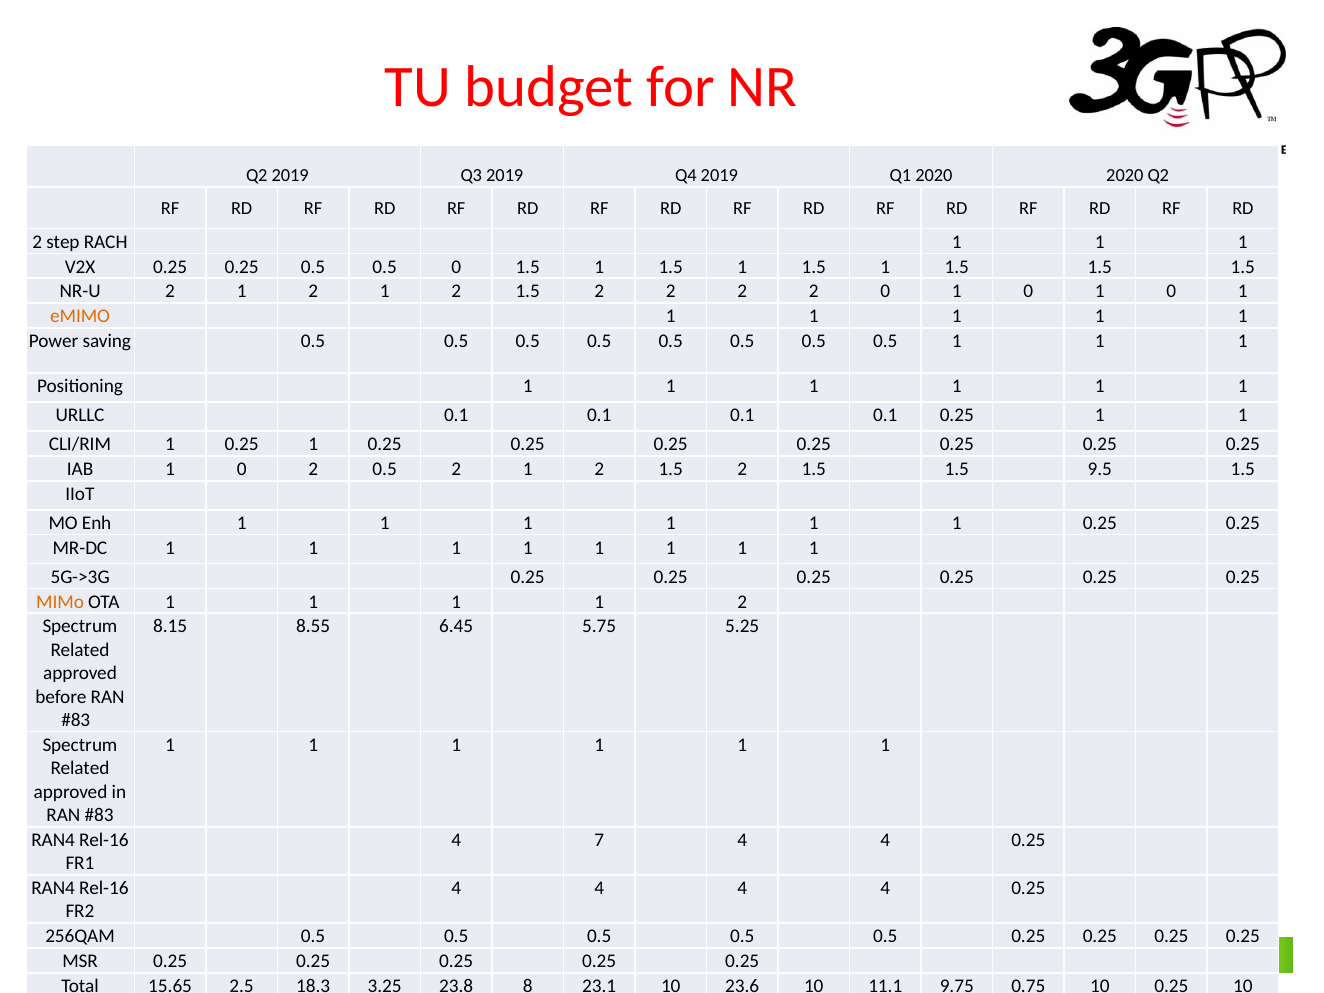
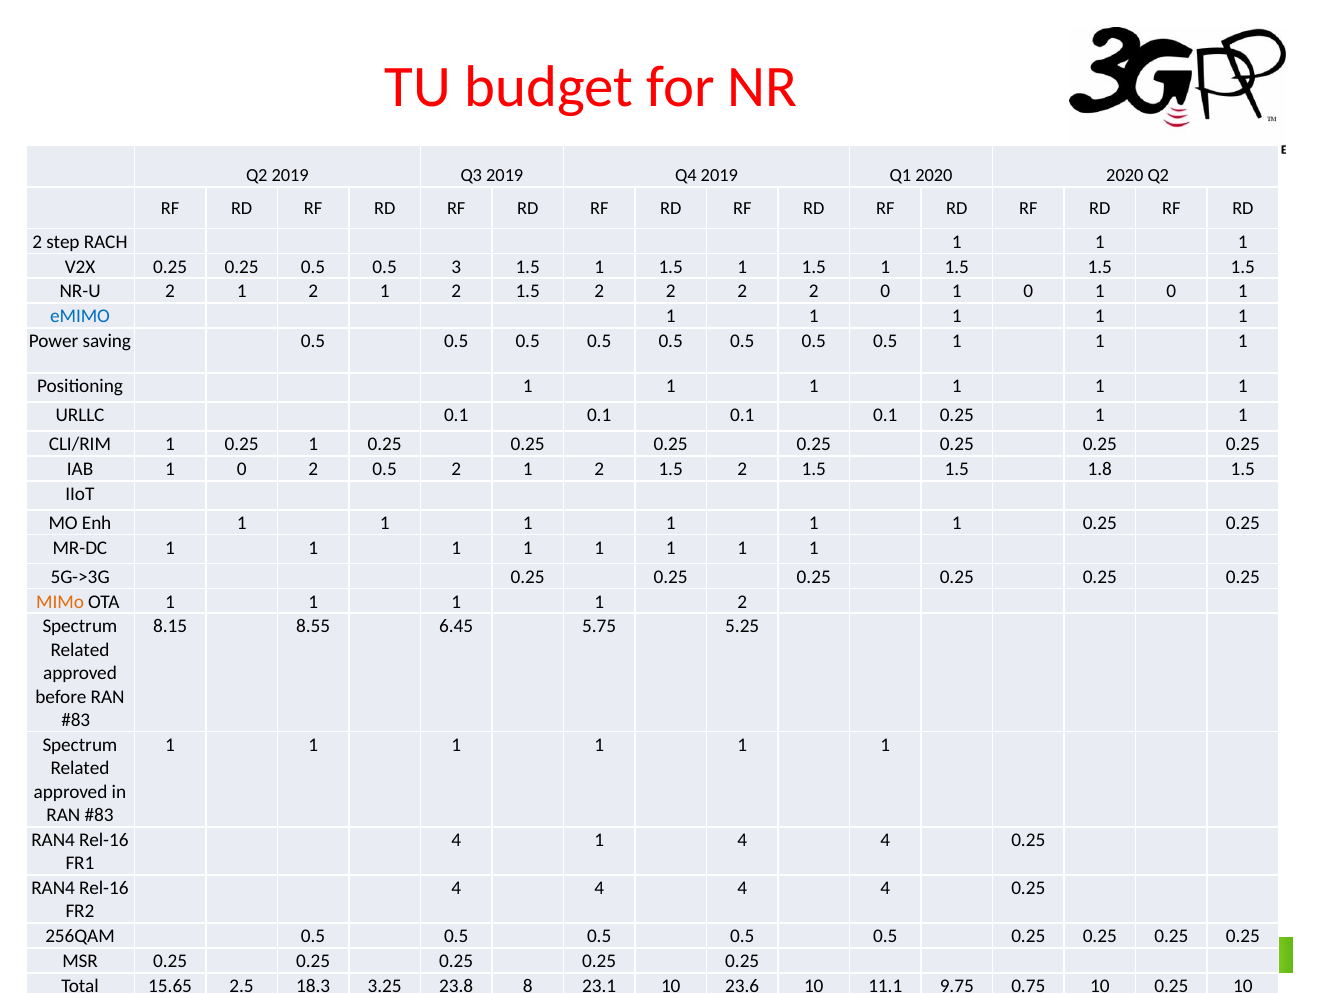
0.5 0: 0 -> 3
eMIMO colour: orange -> blue
9.5: 9.5 -> 1.8
4 7: 7 -> 1
